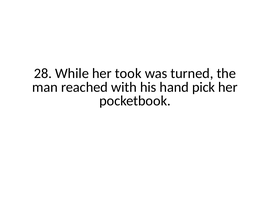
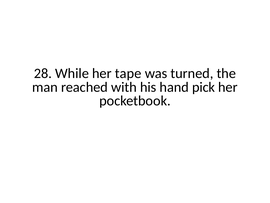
took: took -> tape
